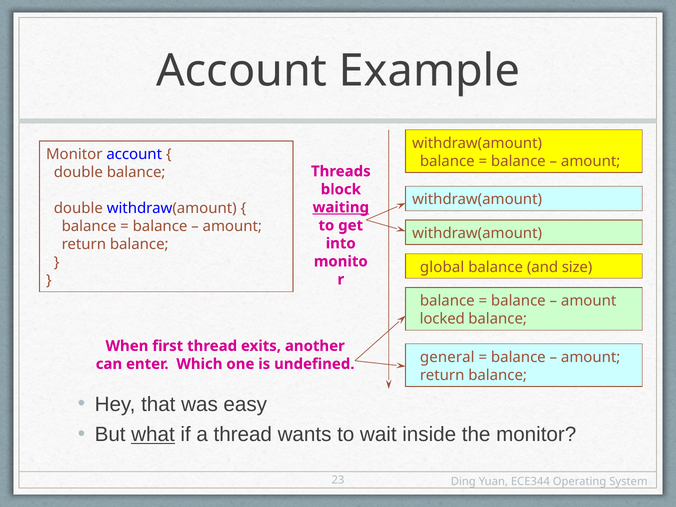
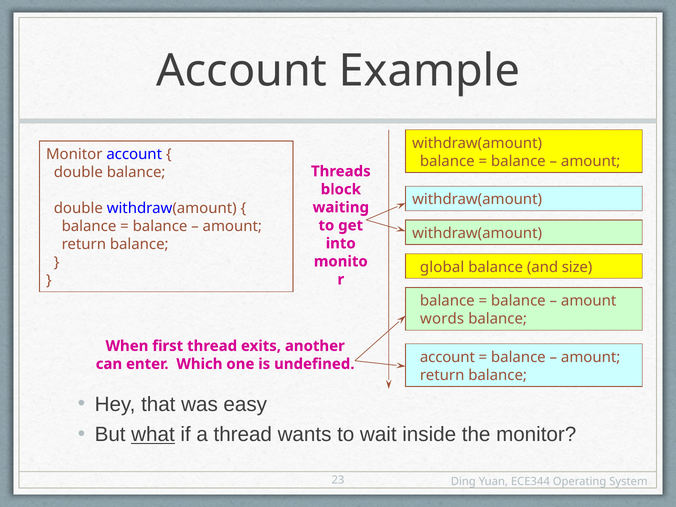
waiting underline: present -> none
locked: locked -> words
general at (447, 357): general -> account
